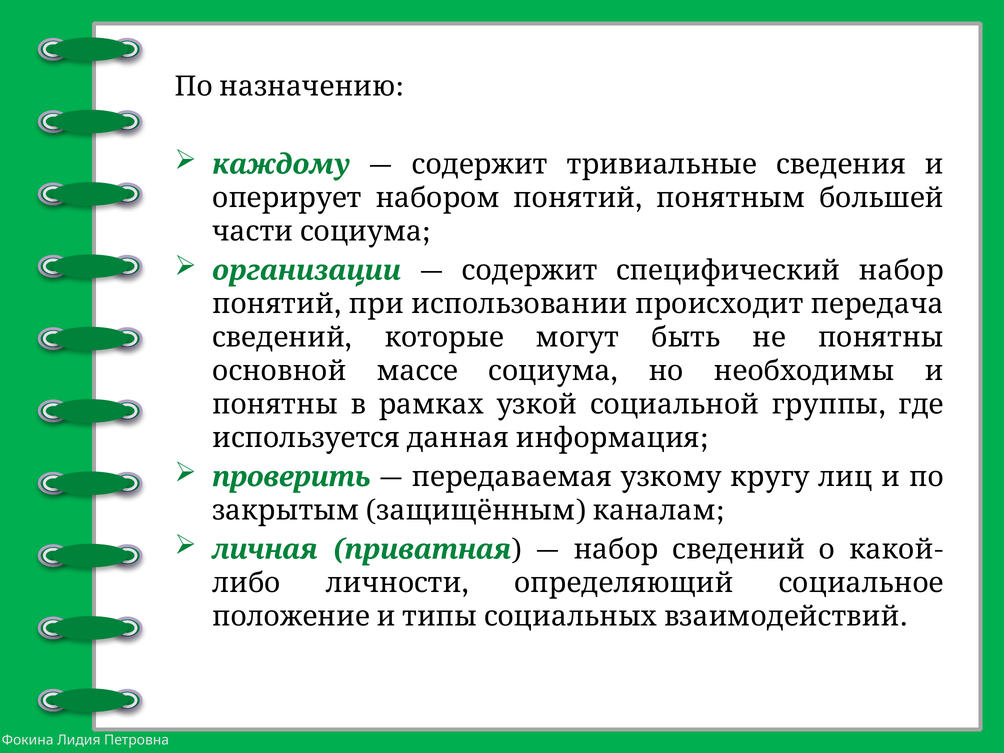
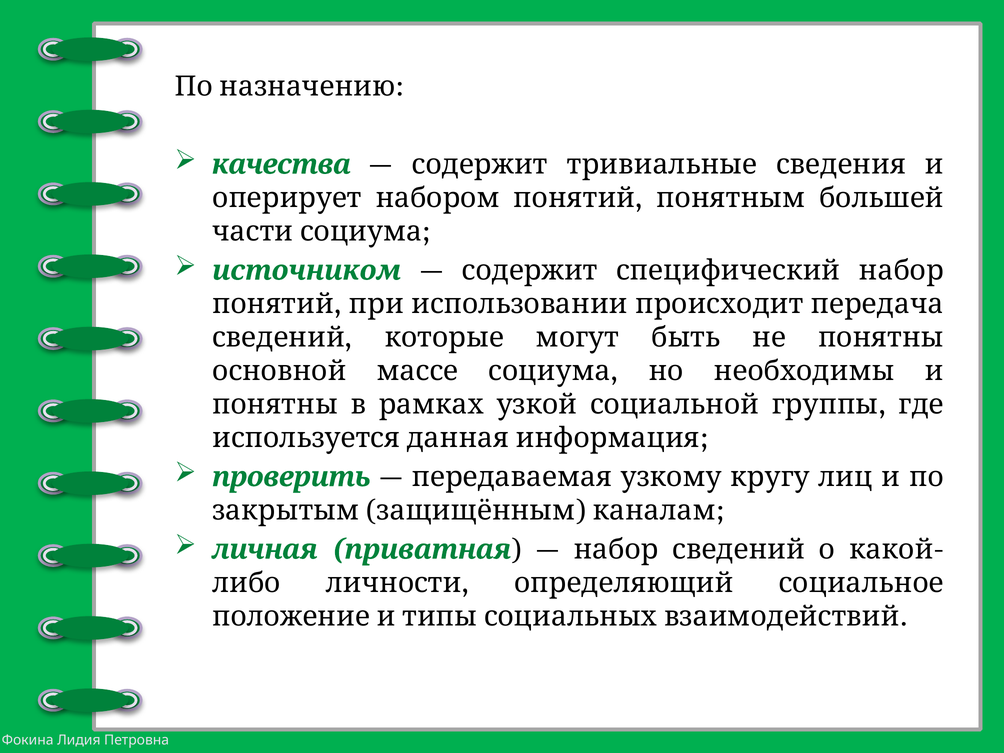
каждому: каждому -> качества
организации: организации -> источником
